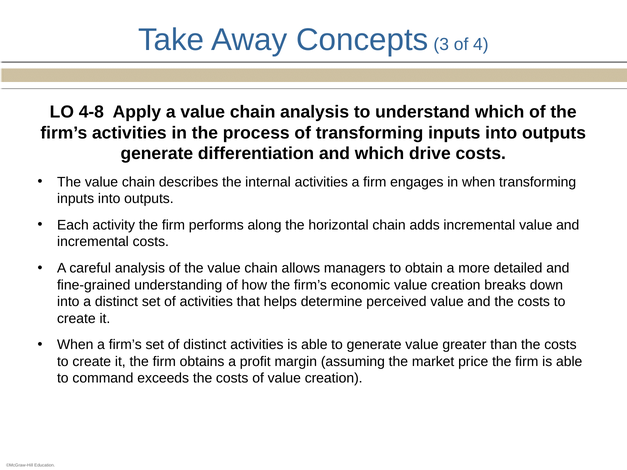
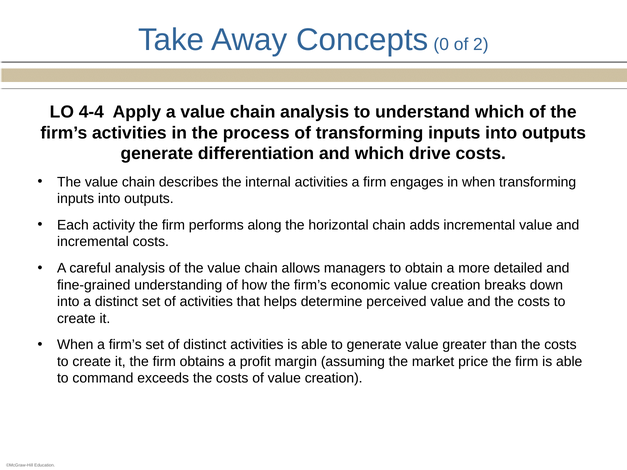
3: 3 -> 0
4: 4 -> 2
4-8: 4-8 -> 4-4
